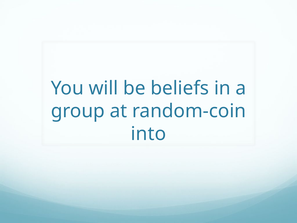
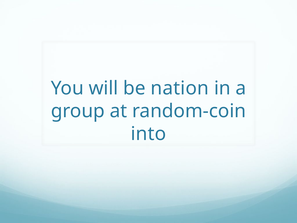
beliefs: beliefs -> nation
